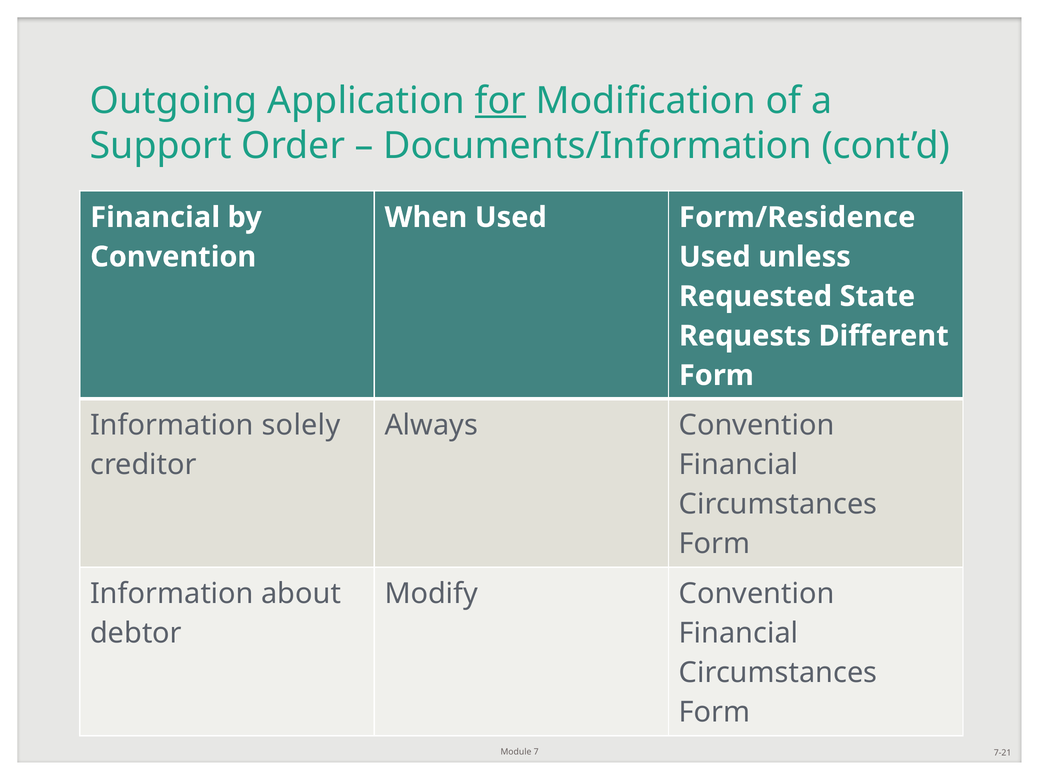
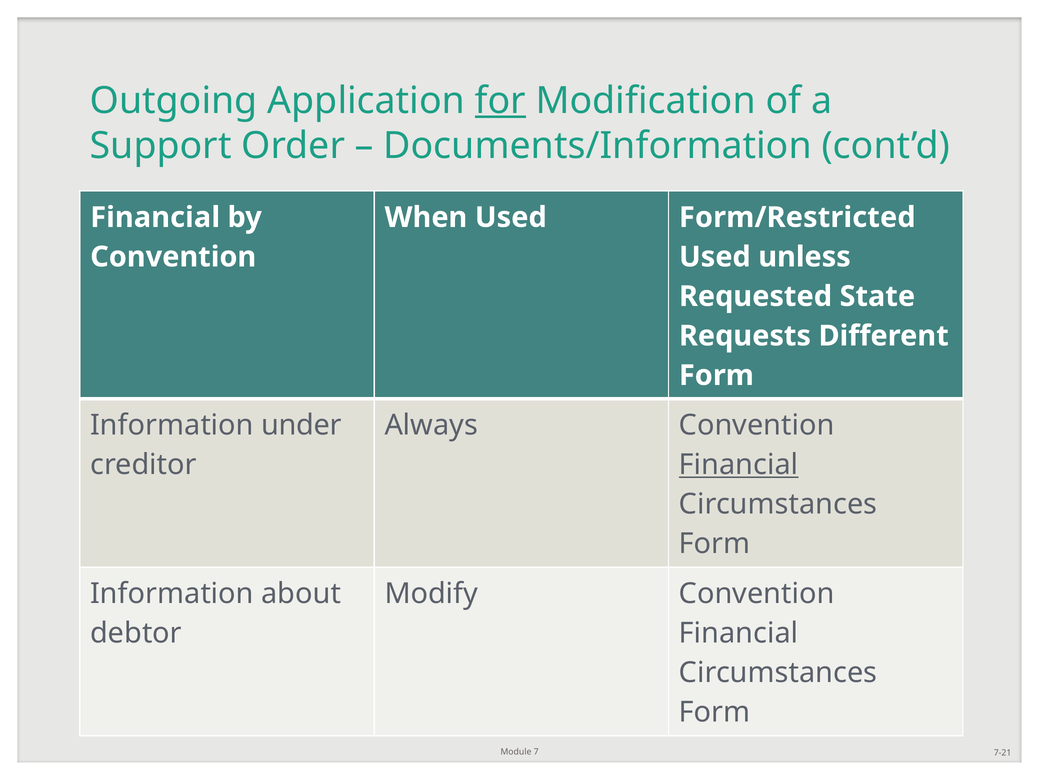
Form/Residence: Form/Residence -> Form/Restricted
solely: solely -> under
Financial at (739, 464) underline: none -> present
